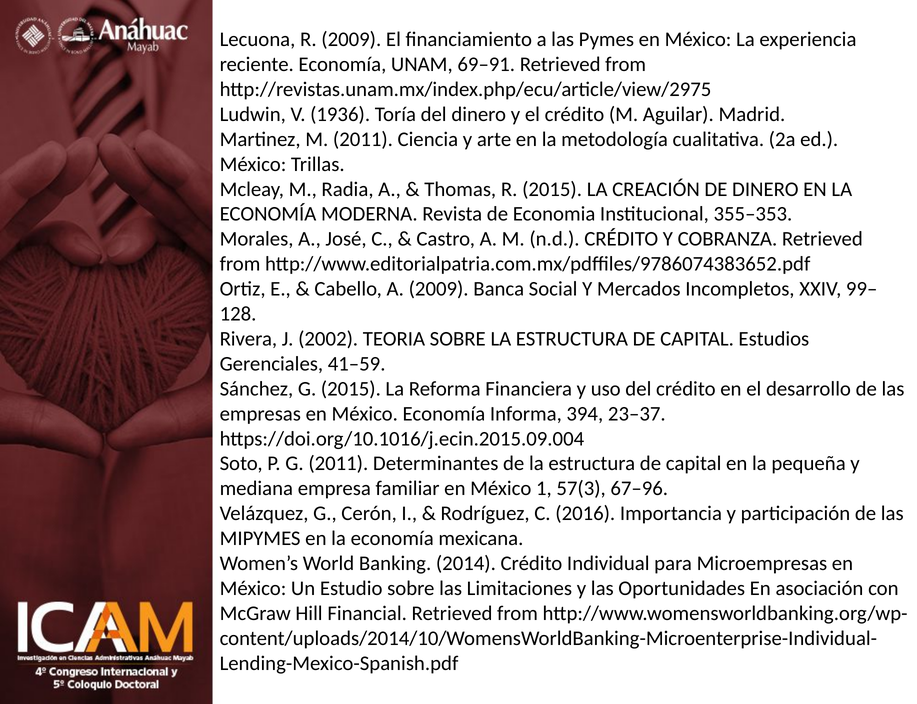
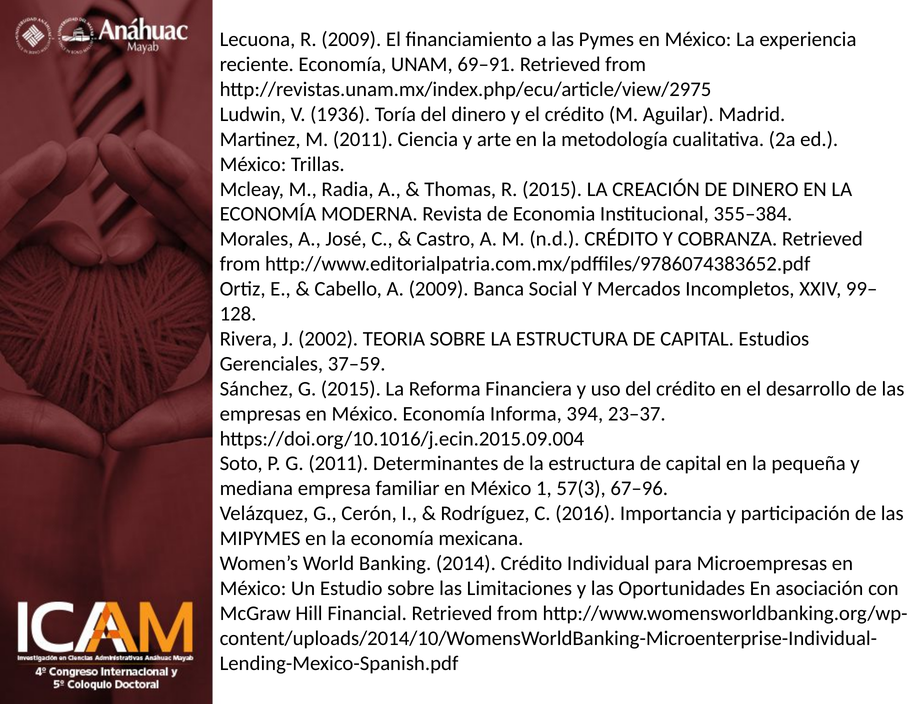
355–353: 355–353 -> 355–384
41–59: 41–59 -> 37–59
